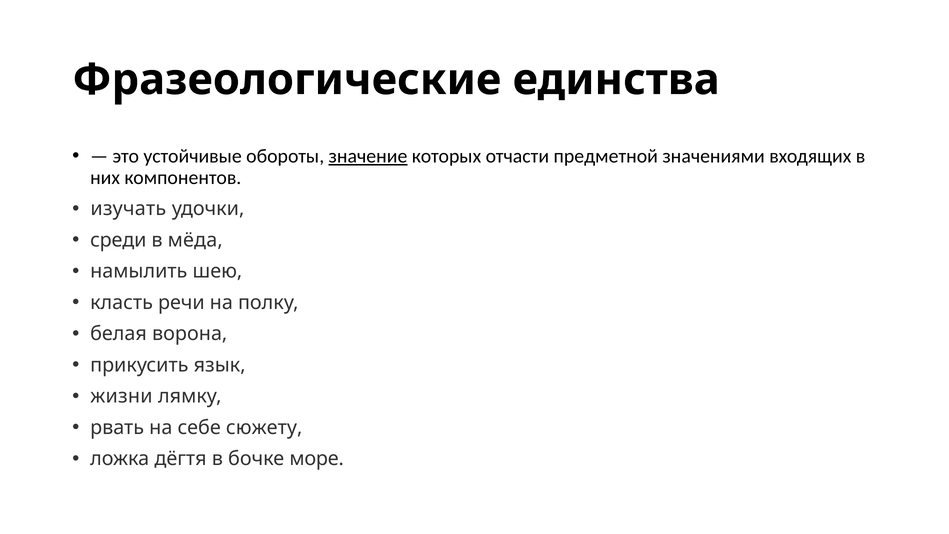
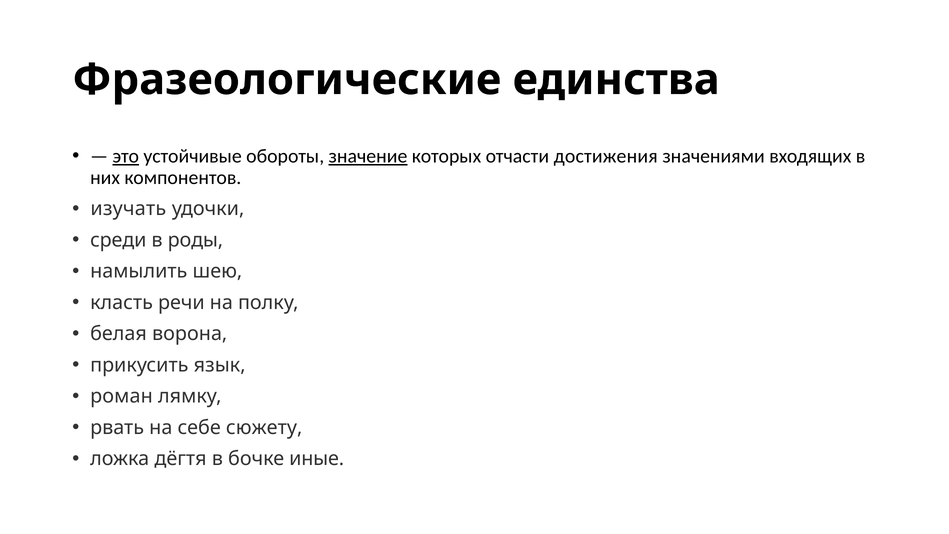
это underline: none -> present
предметной: предметной -> достижения
мёда: мёда -> роды
жизни: жизни -> роман
море: море -> иные
